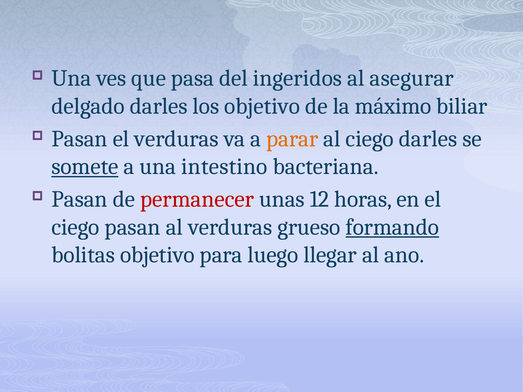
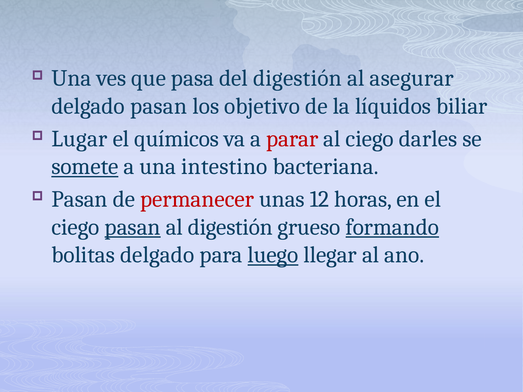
del ingeridos: ingeridos -> digestión
delgado darles: darles -> pasan
máximo: máximo -> líquidos
Pasan at (80, 139): Pasan -> Lugar
el verduras: verduras -> químicos
parar colour: orange -> red
pasan at (133, 227) underline: none -> present
al verduras: verduras -> digestión
bolitas objetivo: objetivo -> delgado
luego underline: none -> present
